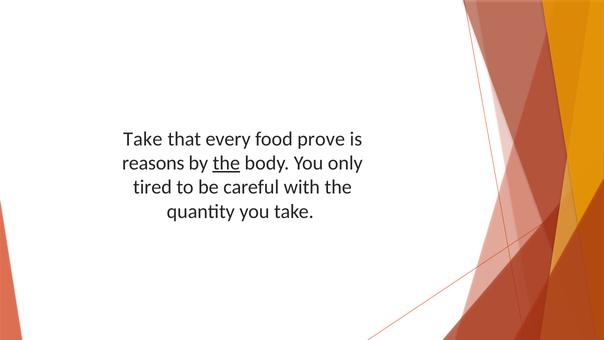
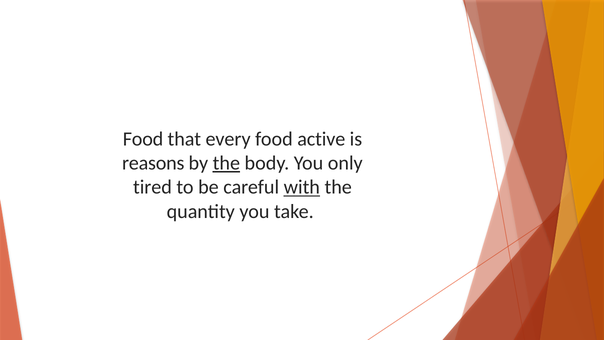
Take at (143, 139): Take -> Food
prove: prove -> active
with underline: none -> present
